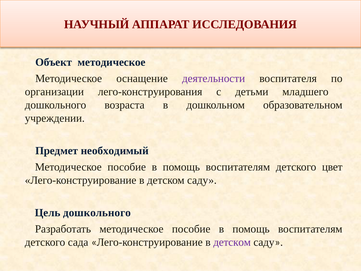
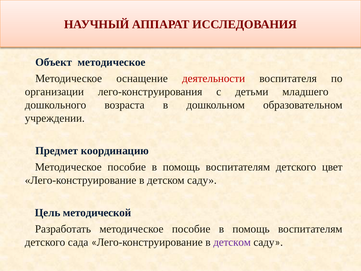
деятельности colour: purple -> red
необходимый: необходимый -> координацию
Цель дошкольного: дошкольного -> методической
